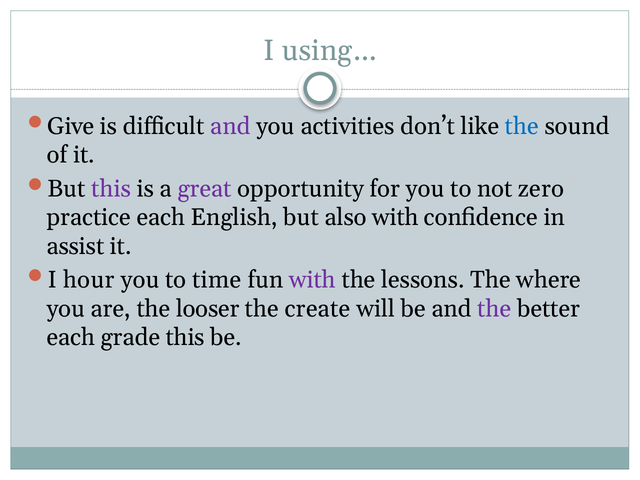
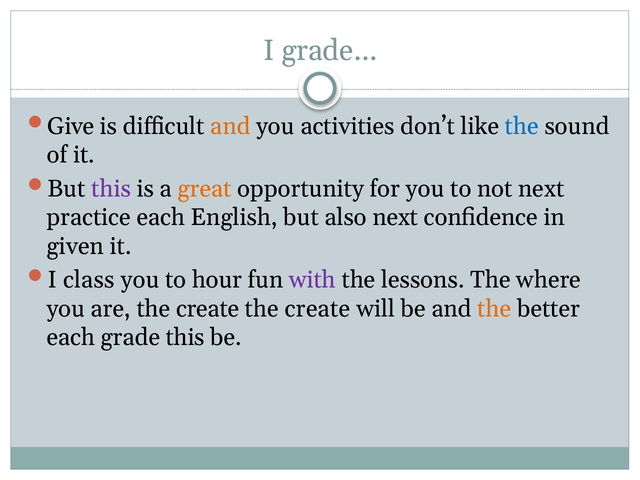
using…: using… -> grade…
and at (230, 126) colour: purple -> orange
great colour: purple -> orange
not zero: zero -> next
also with: with -> next
assist: assist -> given
hour: hour -> class
time: time -> hour
are the looser: looser -> create
the at (494, 309) colour: purple -> orange
